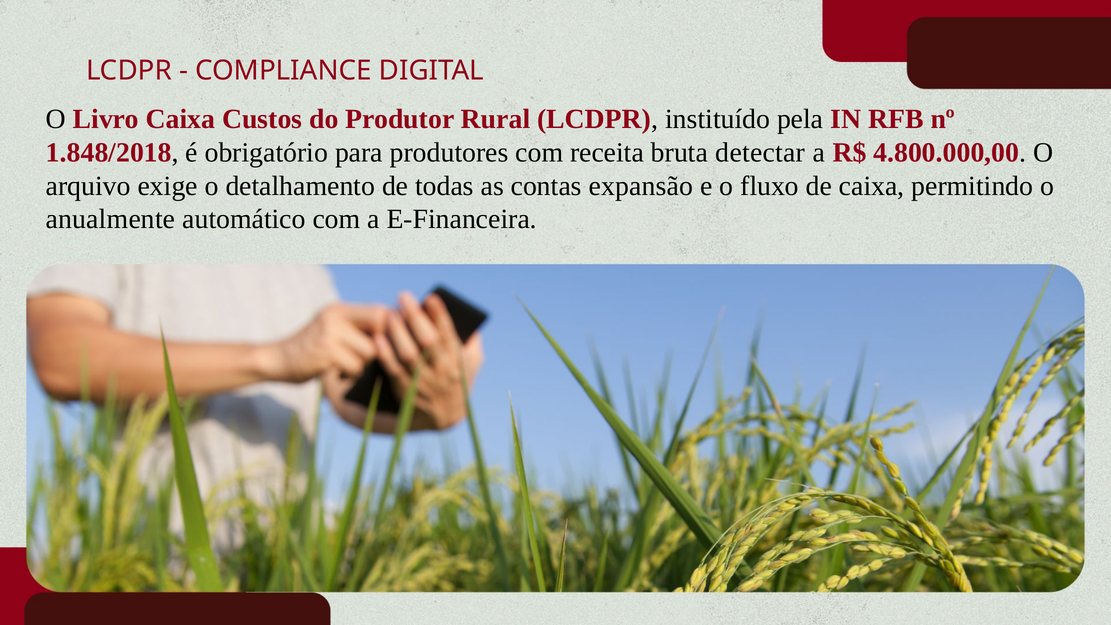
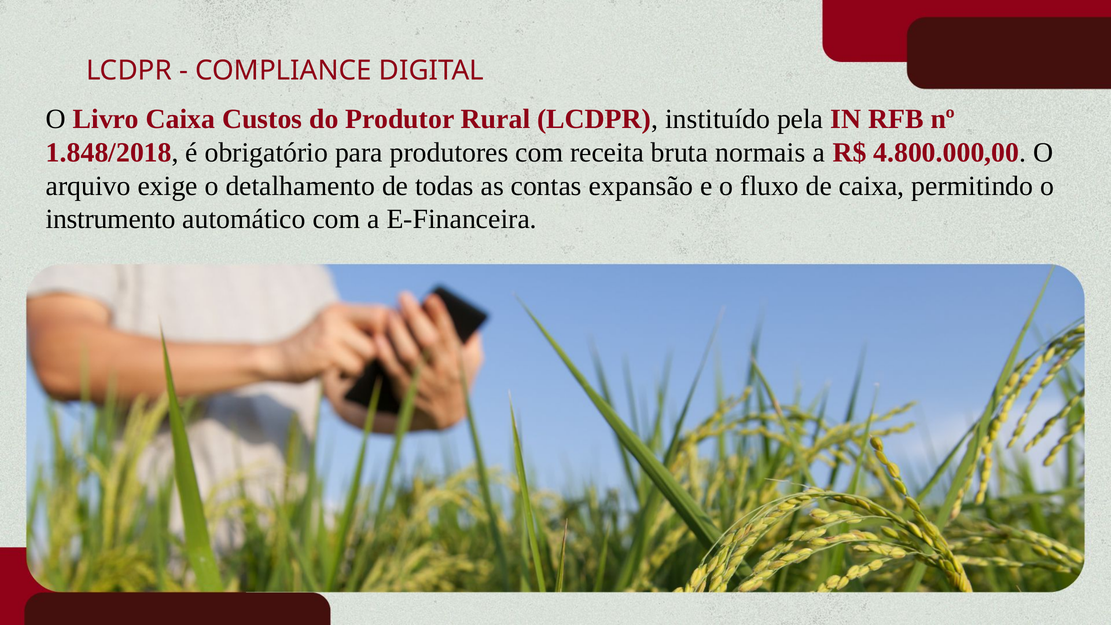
detectar: detectar -> normais
anualmente: anualmente -> instrumento
